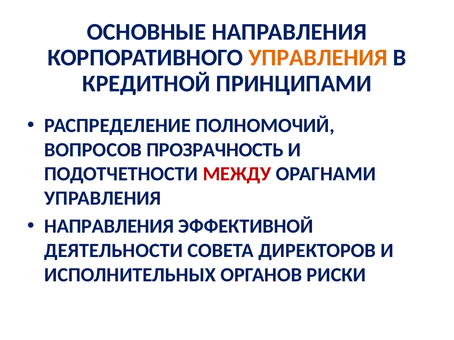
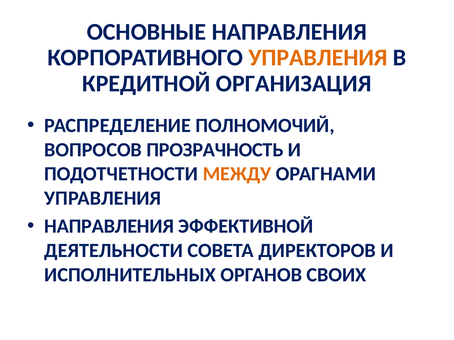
ПРИНЦИПАМИ: ПРИНЦИПАМИ -> ОРГАНИЗАЦИЯ
МЕЖДУ colour: red -> orange
РИСКИ: РИСКИ -> СВОИХ
